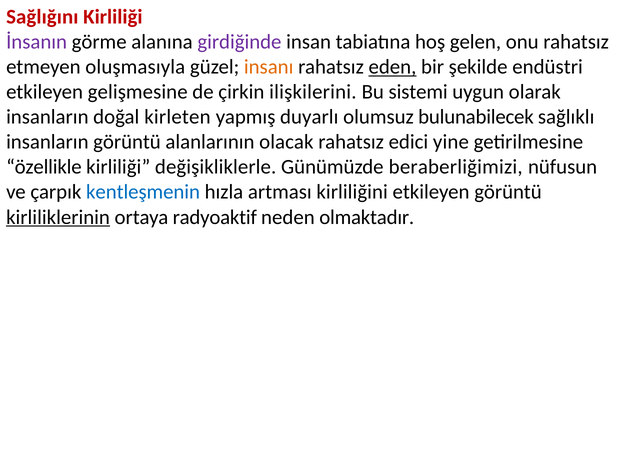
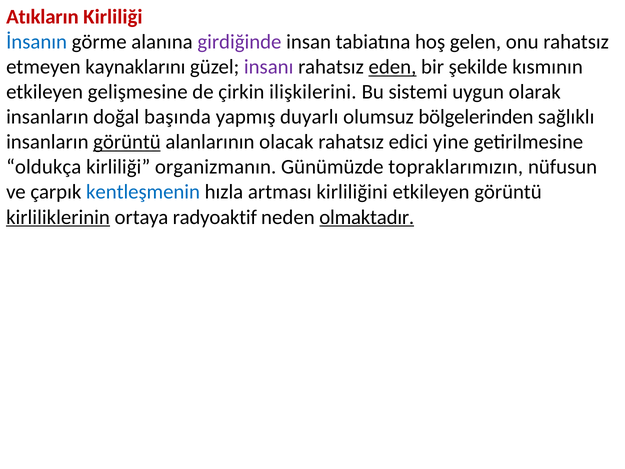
Sağlığını: Sağlığını -> Atıkların
İnsanın colour: purple -> blue
oluşmasıyla: oluşmasıyla -> kaynaklarını
insanı colour: orange -> purple
endüstri: endüstri -> kısmının
kirleten: kirleten -> başında
bulunabilecek: bulunabilecek -> bölgelerinden
görüntü at (127, 142) underline: none -> present
özellikle: özellikle -> oldukça
değişikliklerle: değişikliklerle -> organizmanın
beraberliğimizi: beraberliğimizi -> topraklarımızın
olmaktadır underline: none -> present
